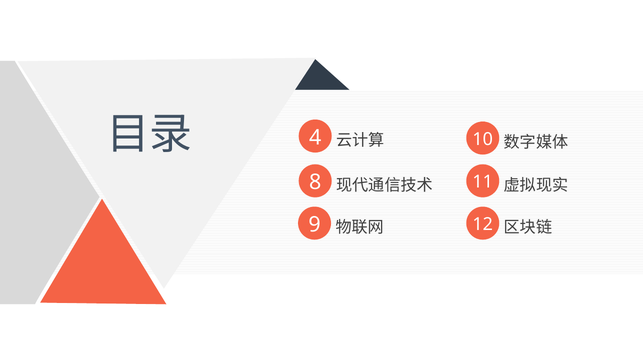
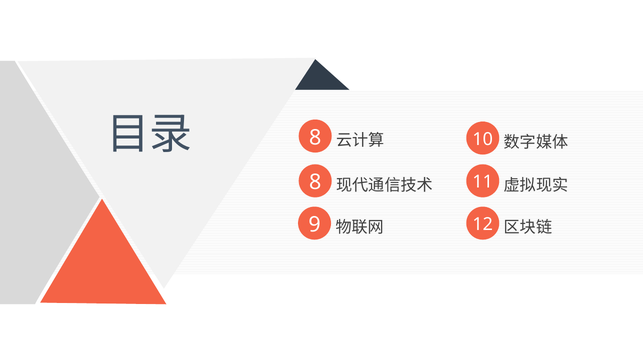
4 at (315, 137): 4 -> 8
